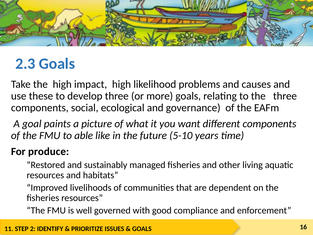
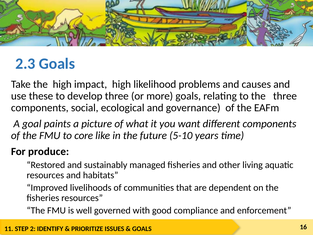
able: able -> core
